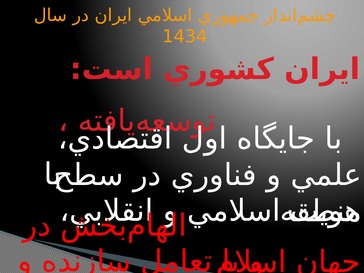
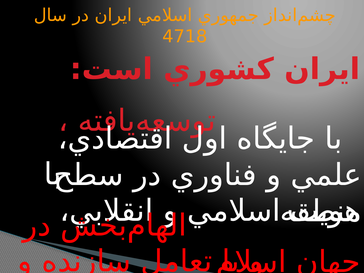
1434: 1434 -> 4718
